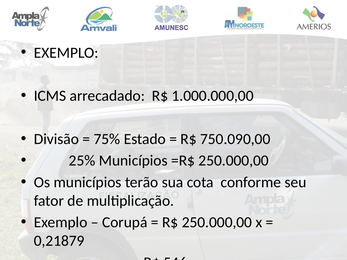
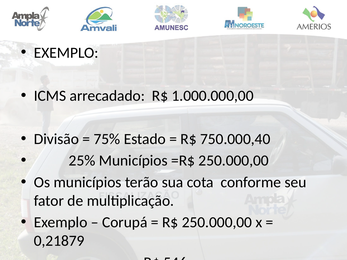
750.090,00: 750.090,00 -> 750.000,40
